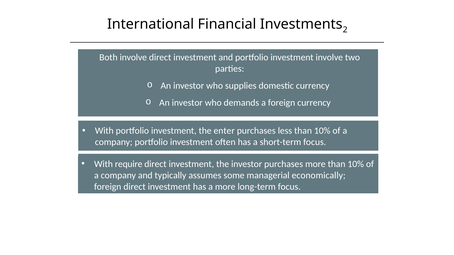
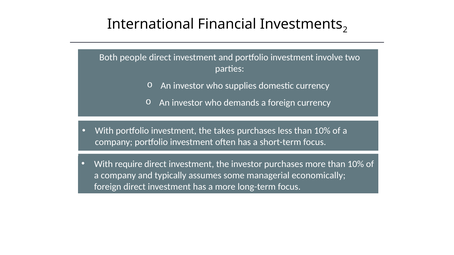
Both involve: involve -> people
enter: enter -> takes
